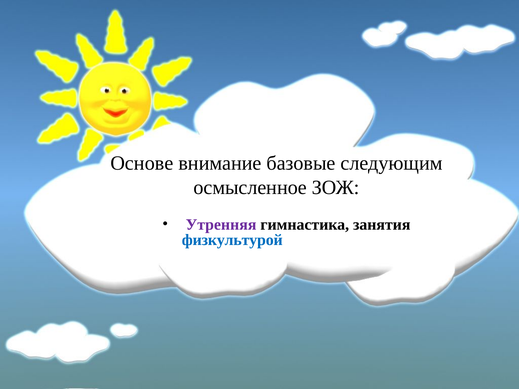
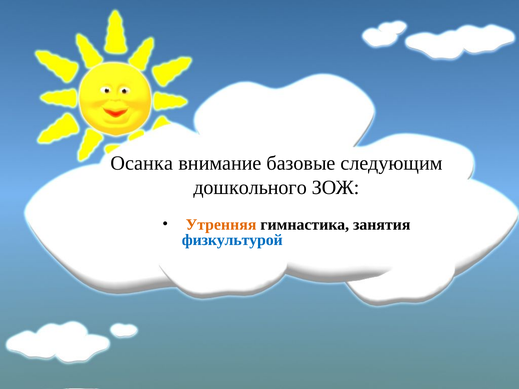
Основе: Основе -> Осанка
осмысленное: осмысленное -> дошкольного
Утренняя colour: purple -> orange
